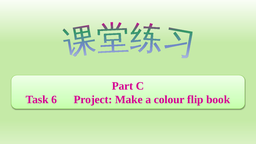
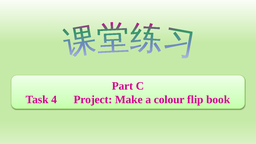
6: 6 -> 4
